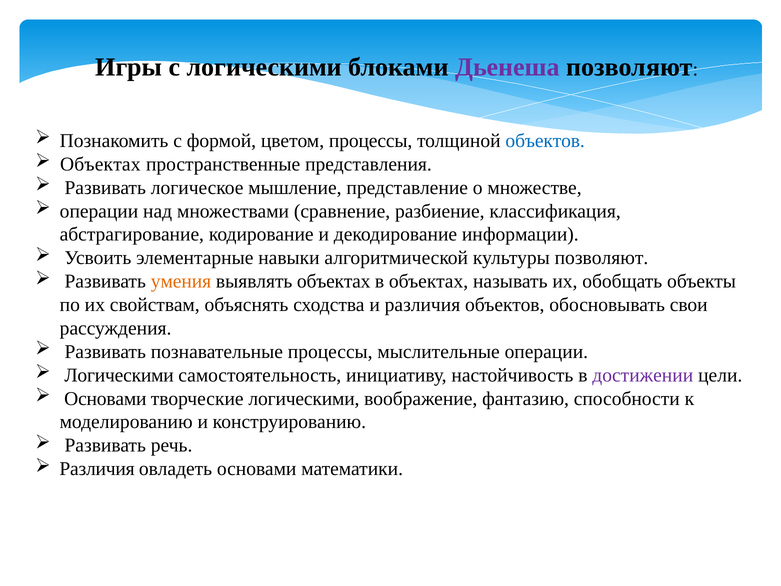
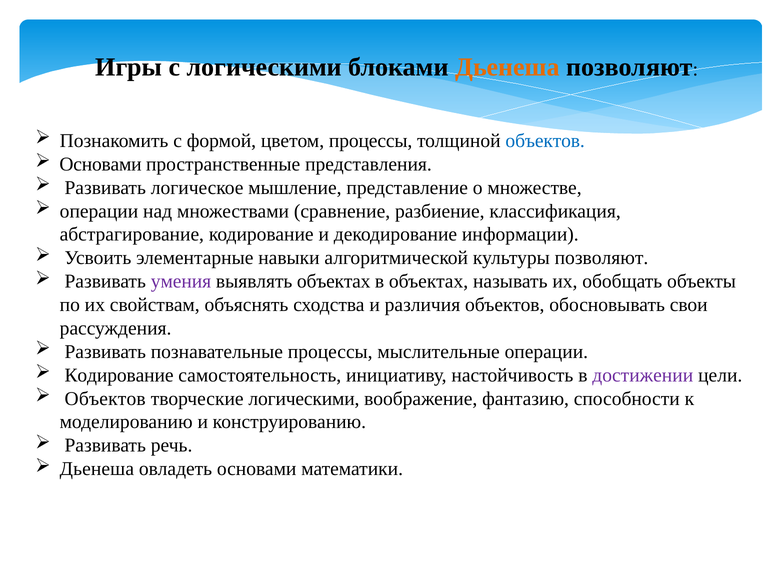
Дьенеша at (508, 67) colour: purple -> orange
Объектах at (100, 164): Объектах -> Основами
умения colour: orange -> purple
Логическими at (119, 375): Логическими -> Кодирование
Основами at (105, 398): Основами -> Объектов
Различия at (97, 469): Различия -> Дьенеша
